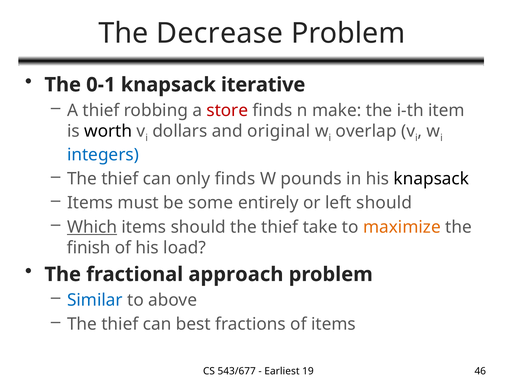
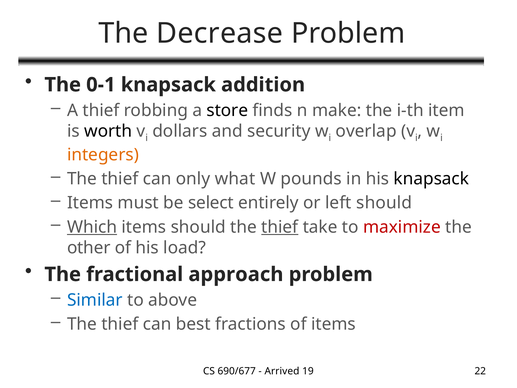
iterative: iterative -> addition
store colour: red -> black
original: original -> security
integers colour: blue -> orange
only finds: finds -> what
some: some -> select
thief at (280, 227) underline: none -> present
maximize colour: orange -> red
finish: finish -> other
543/677: 543/677 -> 690/677
Earliest: Earliest -> Arrived
46: 46 -> 22
